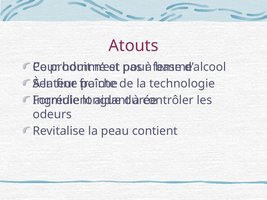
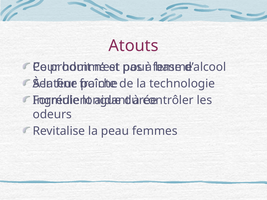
contient: contient -> femmes
